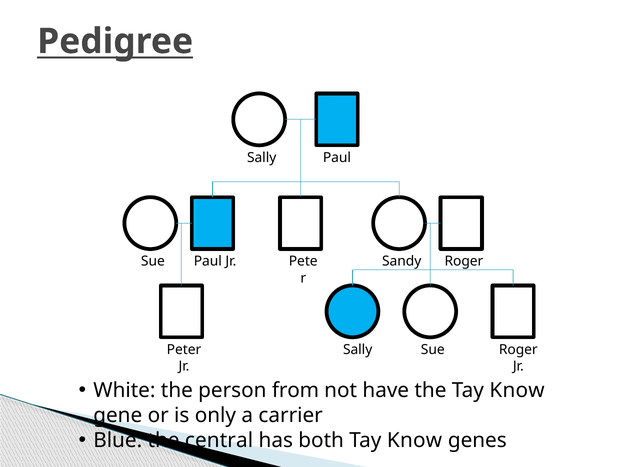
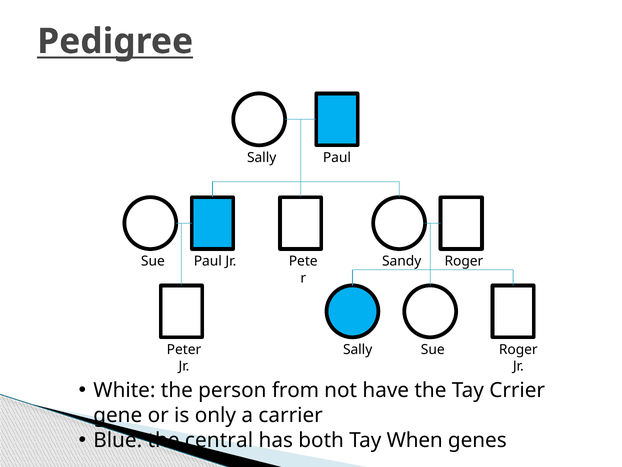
the Tay Know: Know -> Crrier
both Tay Know: Know -> When
